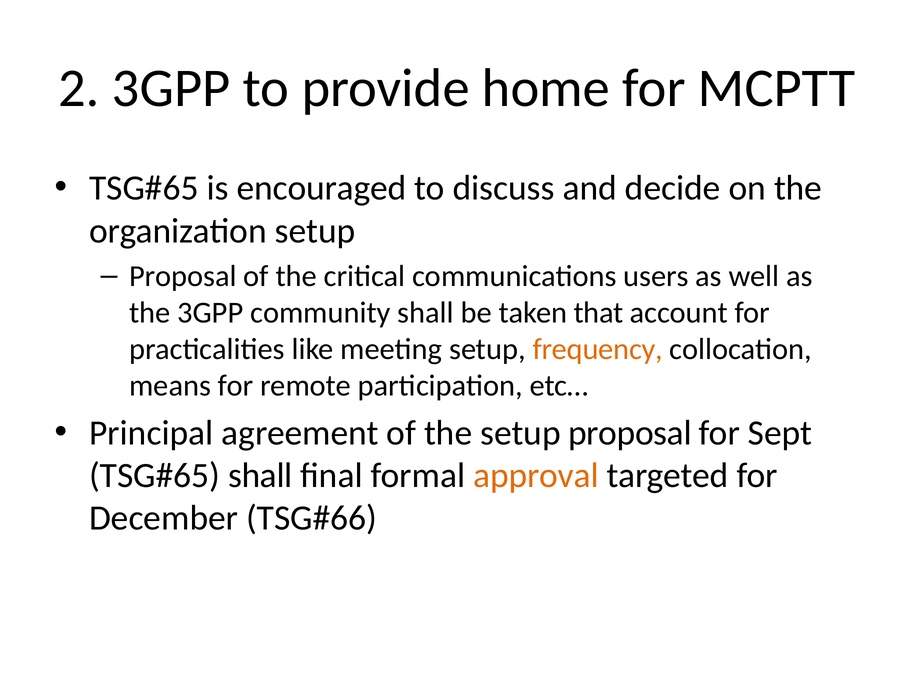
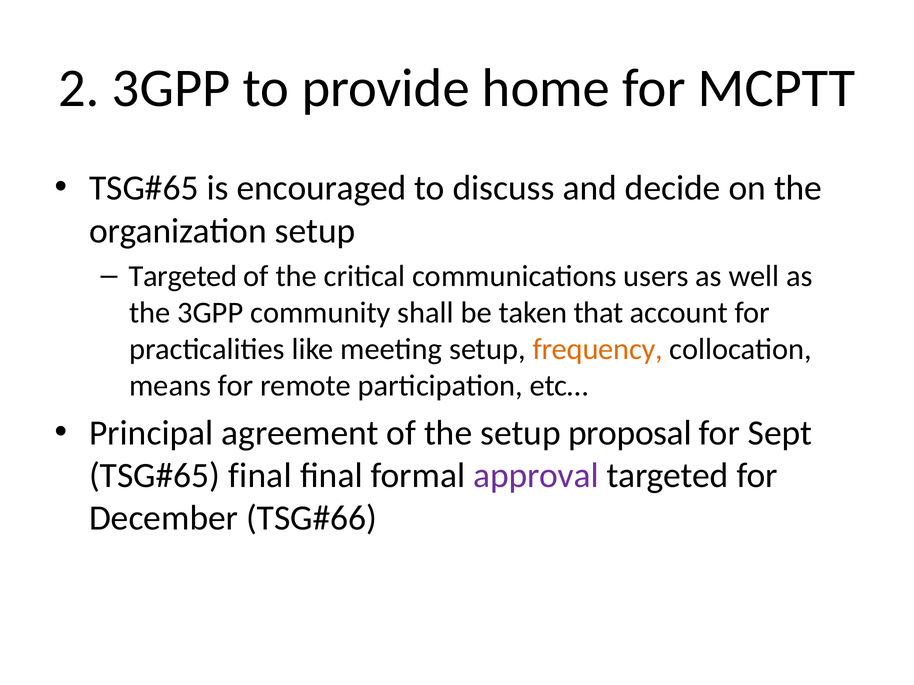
Proposal at (183, 276): Proposal -> Targeted
shall at (260, 476): shall -> final
approval colour: orange -> purple
